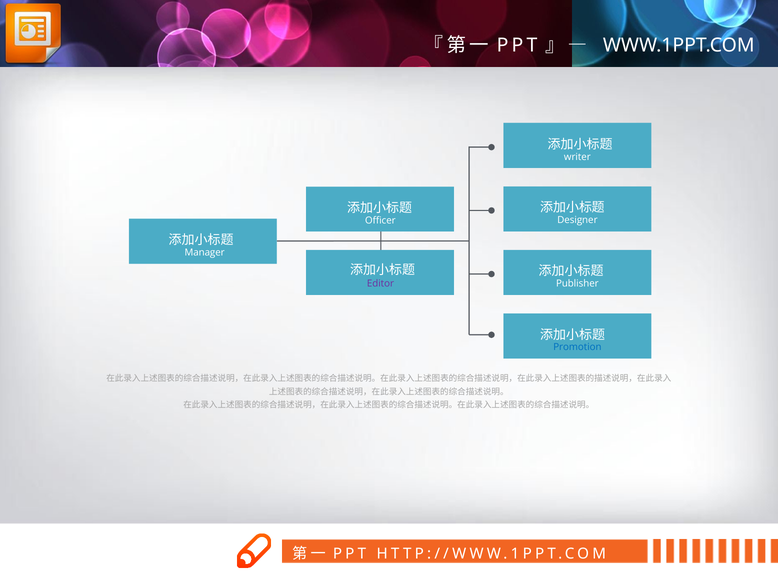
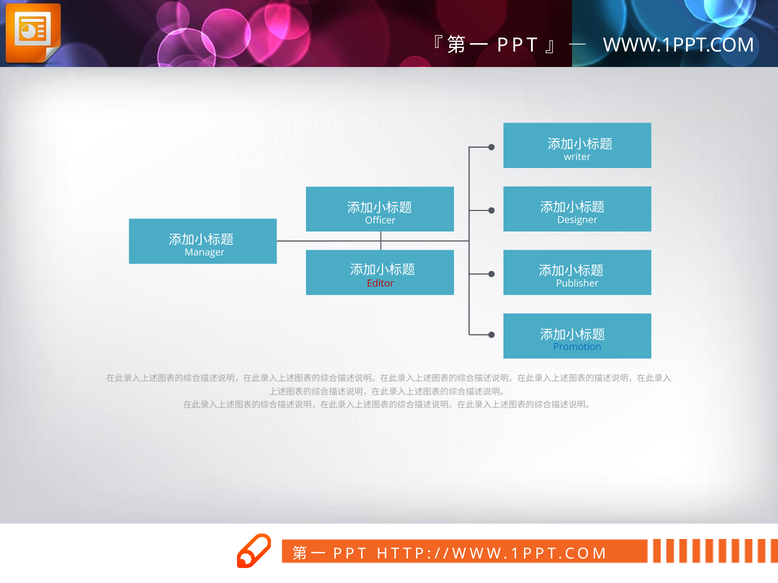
Editor colour: purple -> red
